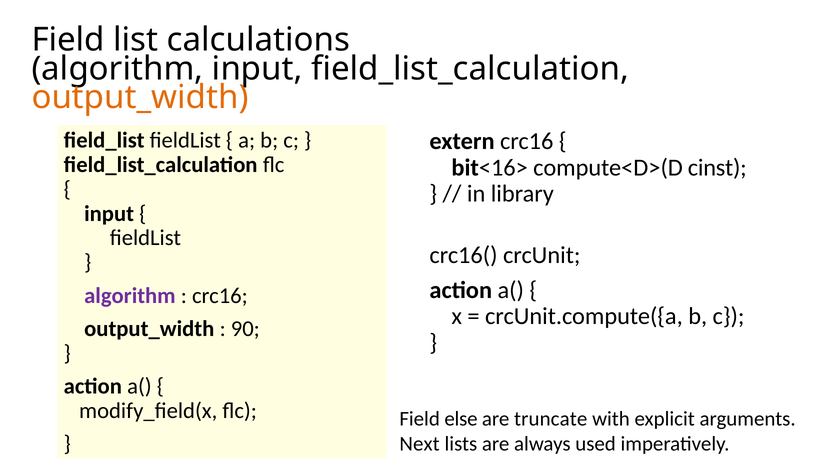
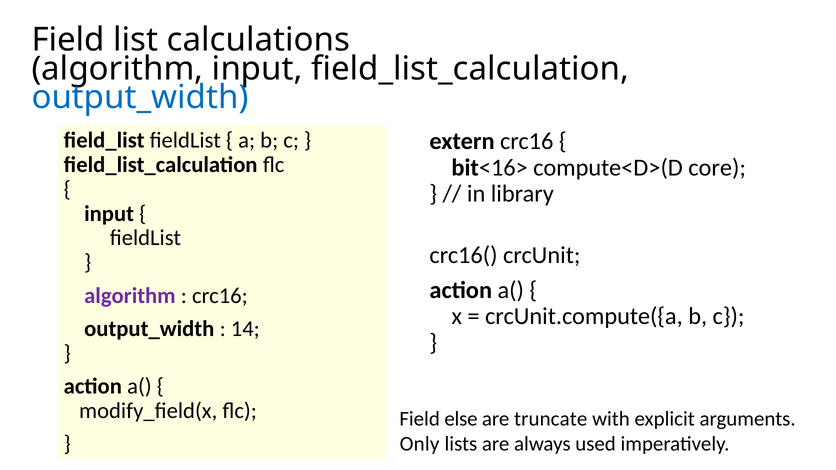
output_width at (140, 97) colour: orange -> blue
cinst: cinst -> core
90: 90 -> 14
Next: Next -> Only
